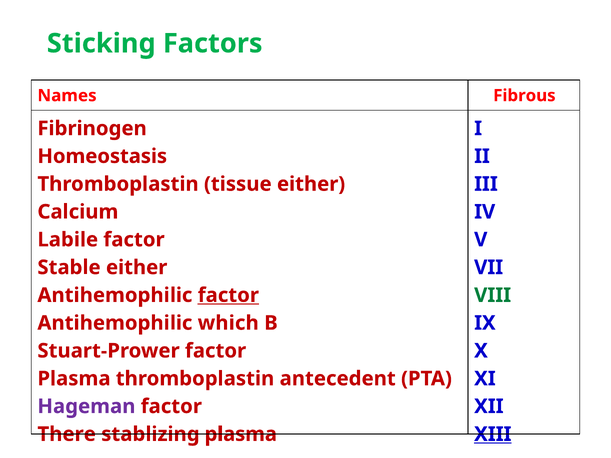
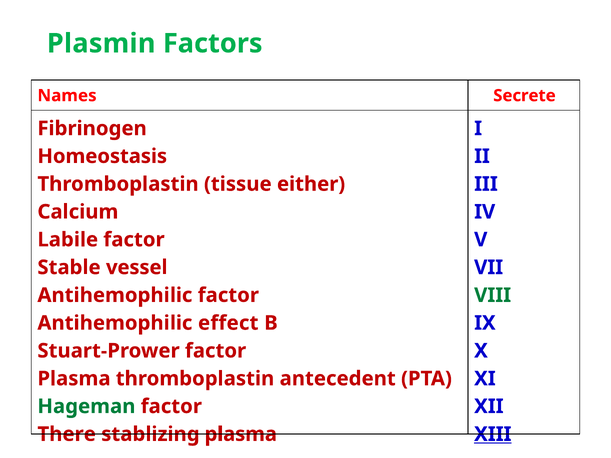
Sticking: Sticking -> Plasmin
Fibrous: Fibrous -> Secrete
Stable either: either -> vessel
factor at (228, 295) underline: present -> none
which: which -> effect
Hageman colour: purple -> green
